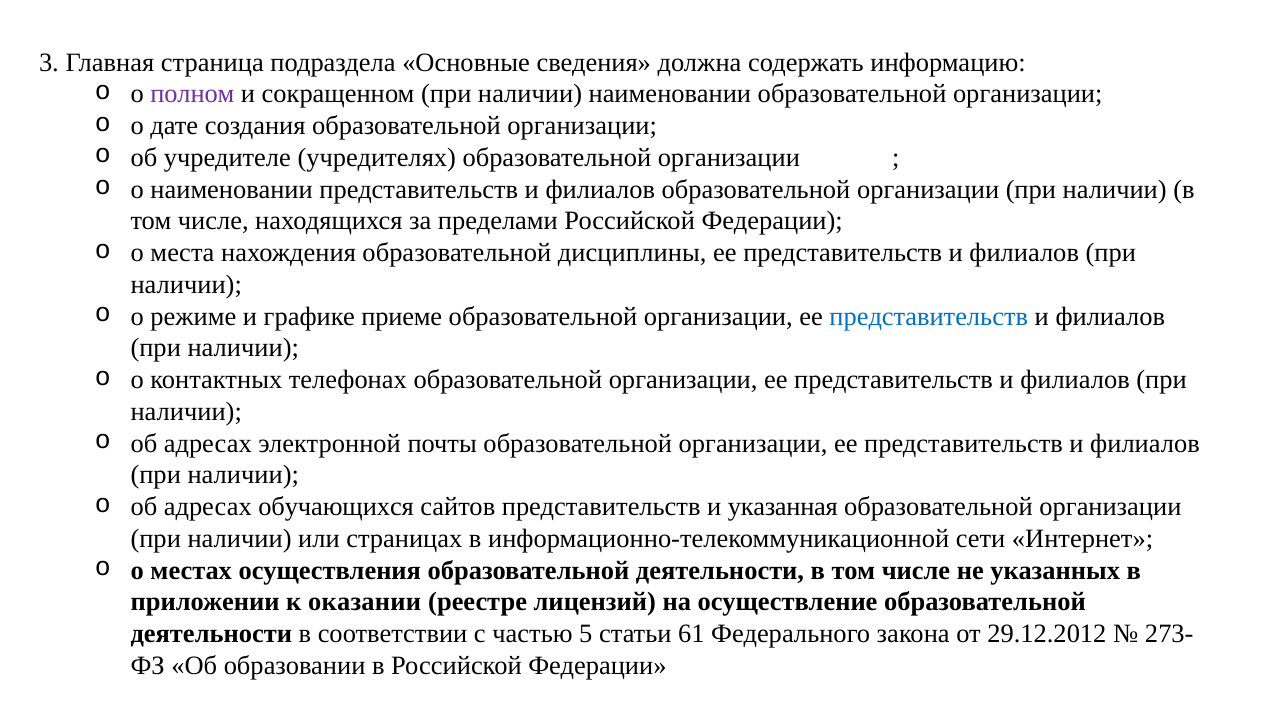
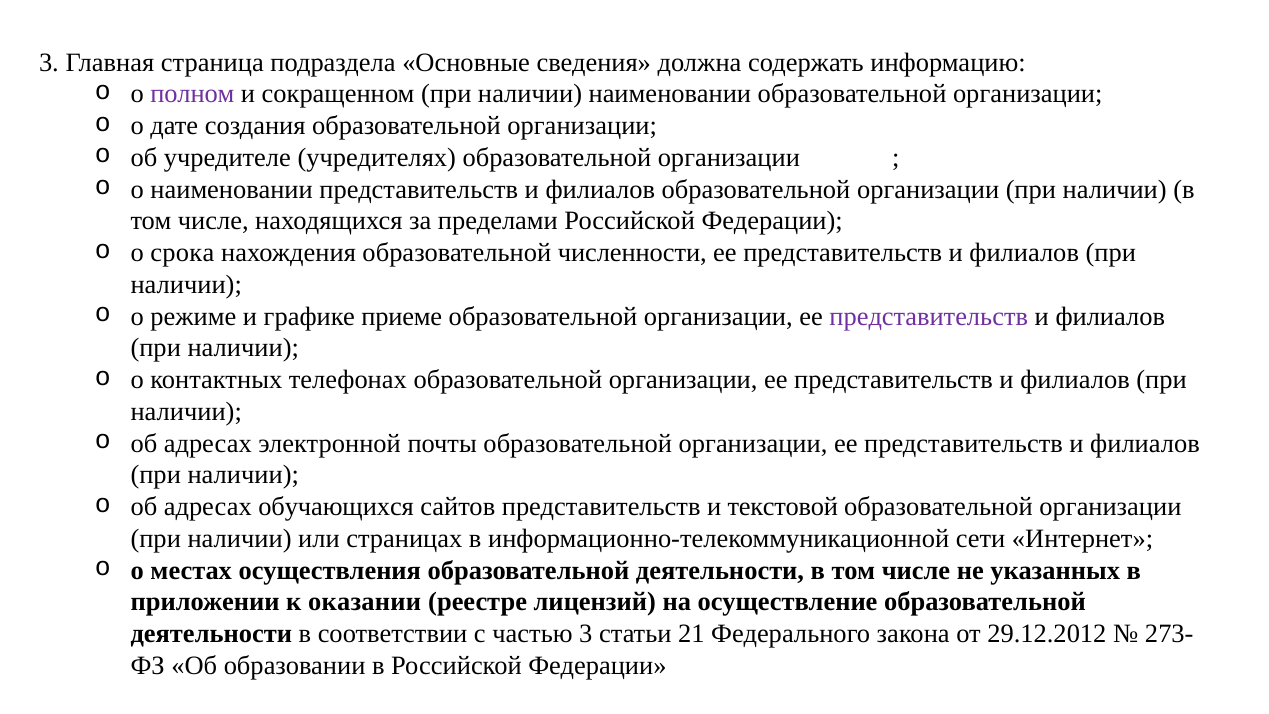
места: места -> срока
дисциплины: дисциплины -> численности
представительств at (929, 316) colour: blue -> purple
указанная: указанная -> текстовой
частью 5: 5 -> 3
61: 61 -> 21
